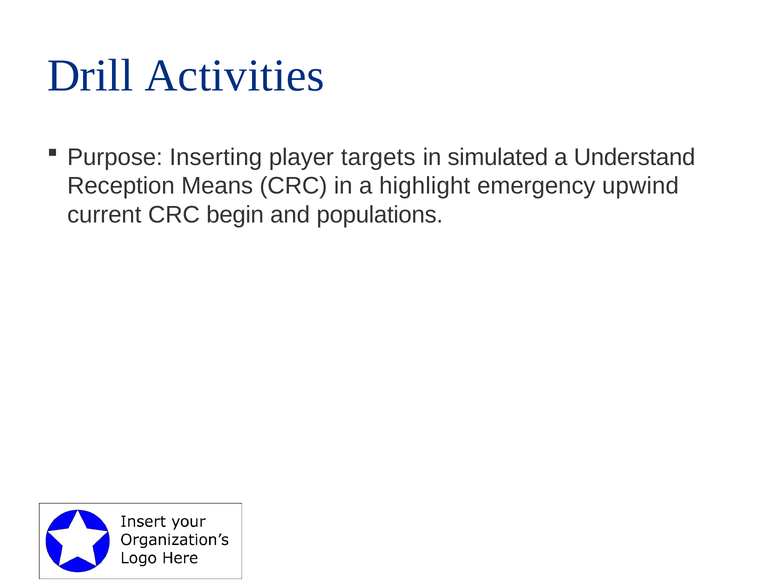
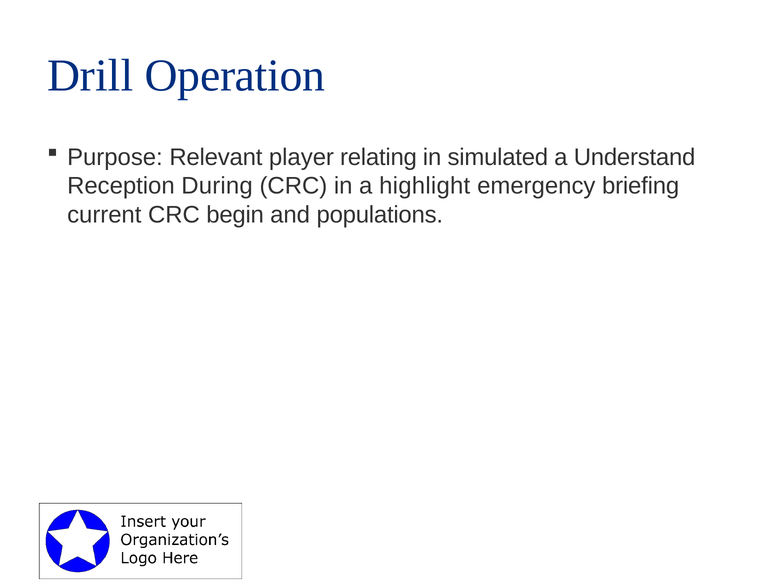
Activities: Activities -> Operation
Inserting: Inserting -> Relevant
targets: targets -> relating
Means: Means -> During
upwind: upwind -> briefing
